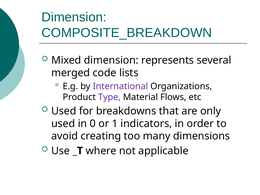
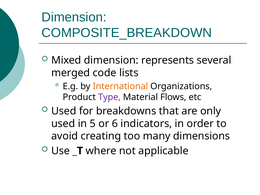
International colour: purple -> orange
0: 0 -> 5
1: 1 -> 6
